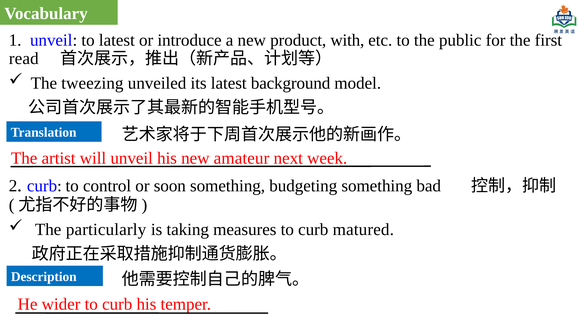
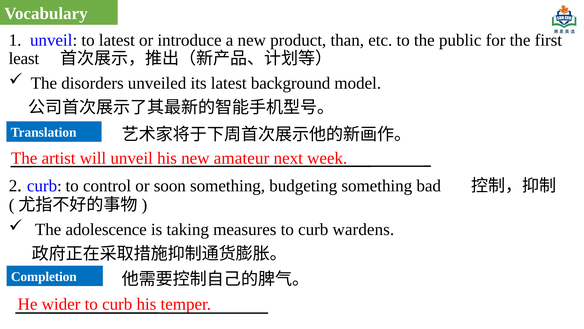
with: with -> than
read: read -> least
tweezing: tweezing -> disorders
particularly: particularly -> adolescence
matured: matured -> wardens
Description: Description -> Completion
